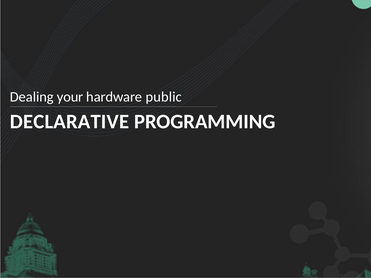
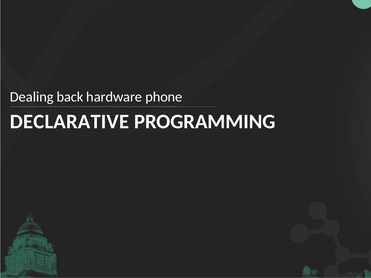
your: your -> back
public: public -> phone
